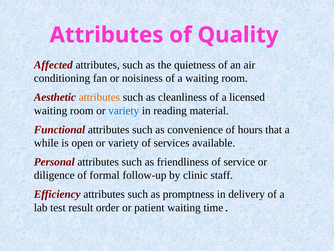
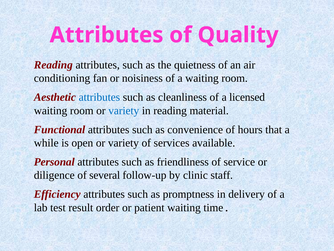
Affected at (53, 65): Affected -> Reading
attributes at (99, 97) colour: orange -> blue
formal: formal -> several
